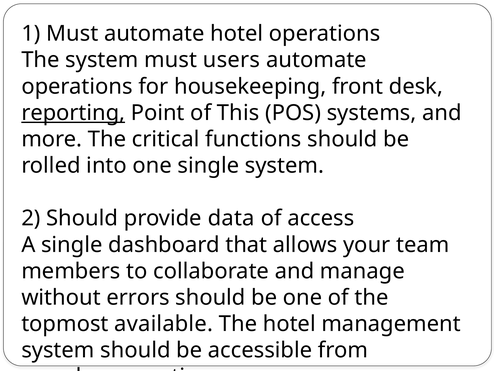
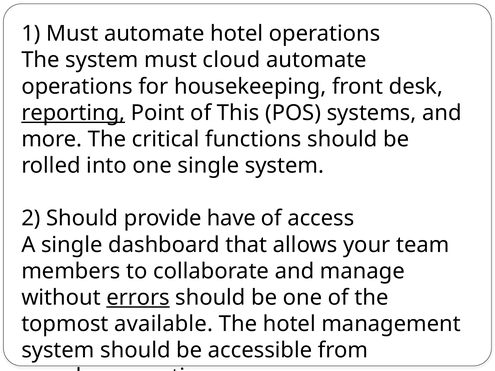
users: users -> cloud
data: data -> have
errors underline: none -> present
